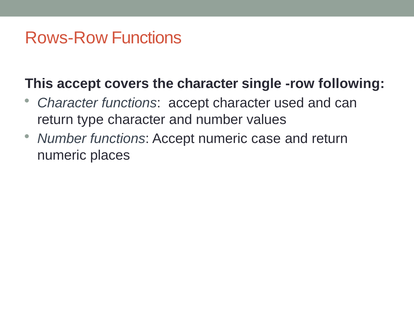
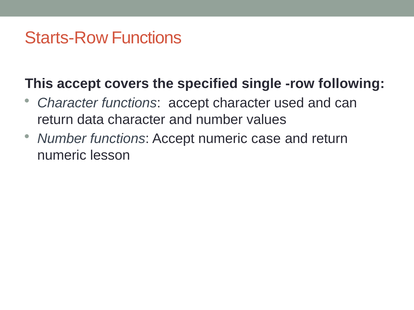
Rows-Row: Rows-Row -> Starts-Row
the character: character -> specified
type: type -> data
places: places -> lesson
